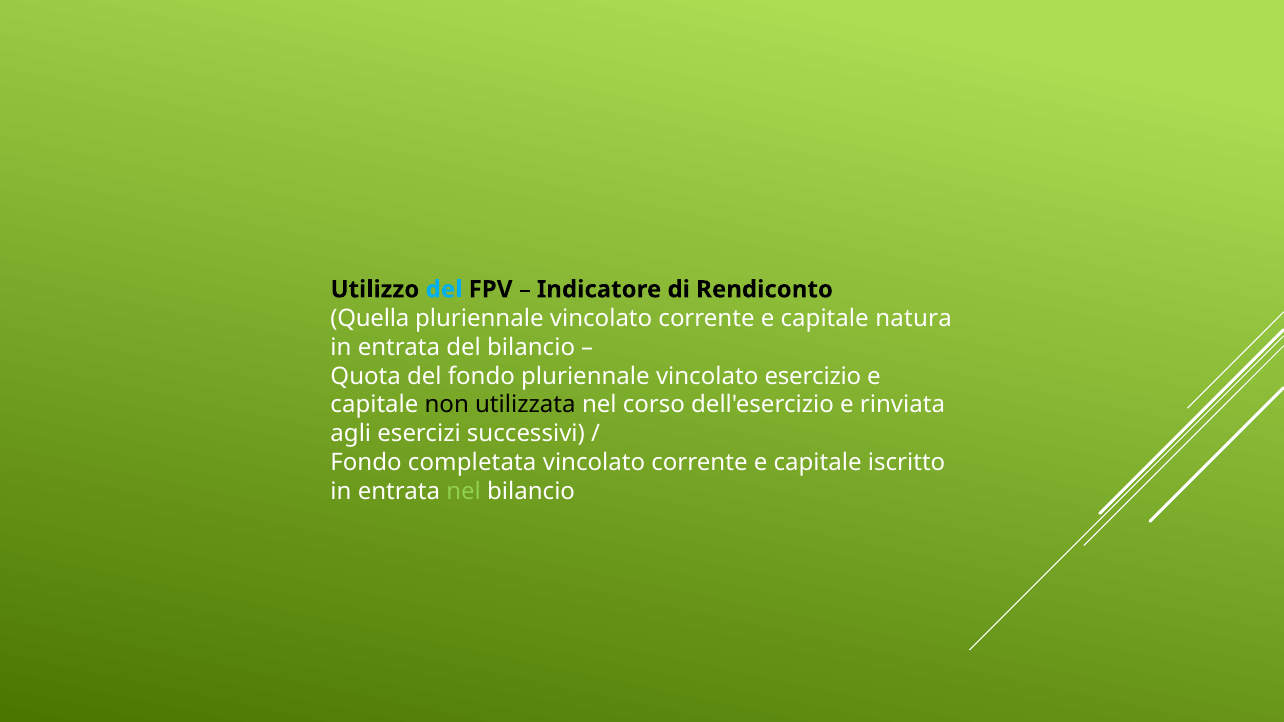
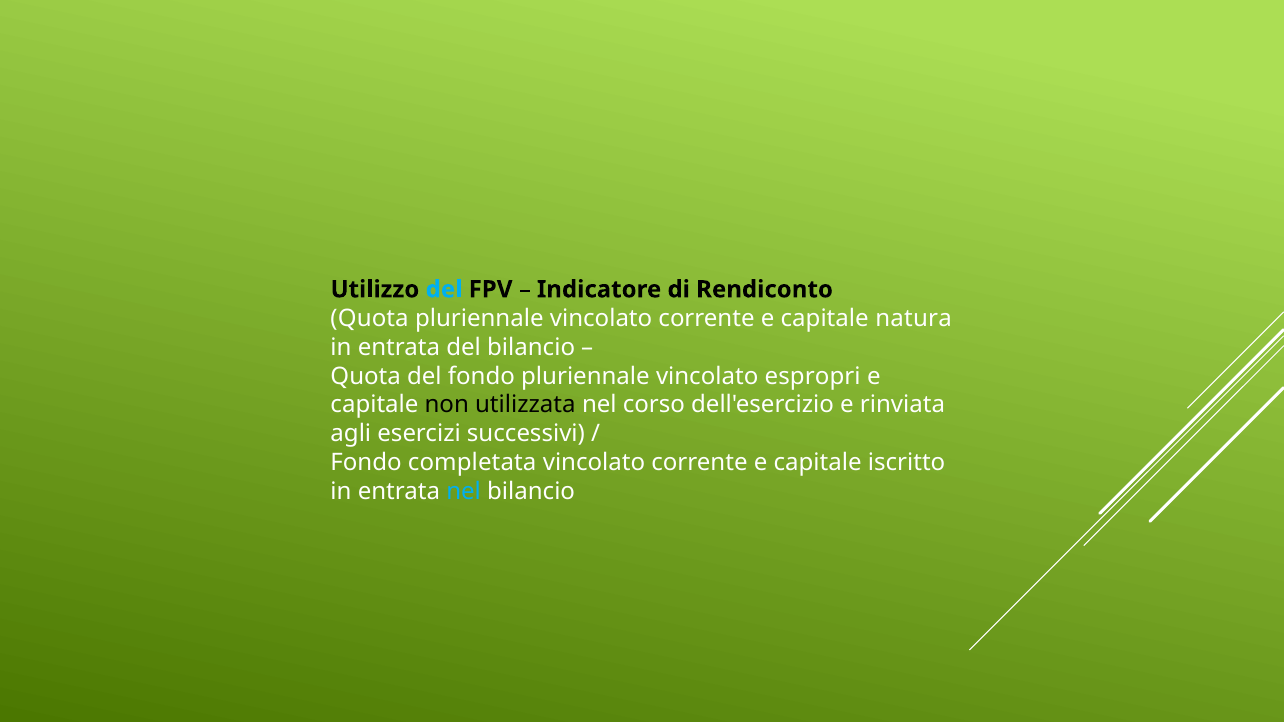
Quella at (370, 318): Quella -> Quota
esercizio: esercizio -> espropri
nel at (464, 492) colour: light green -> light blue
